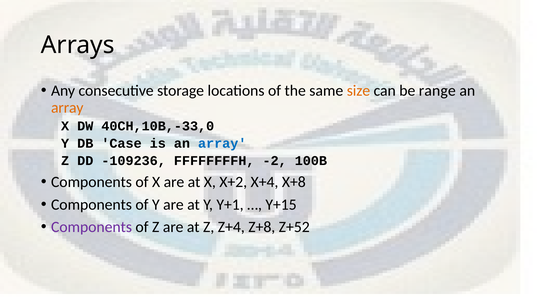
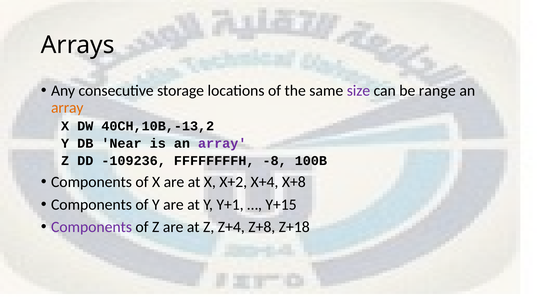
size colour: orange -> purple
40CH,10B,-33,0: 40CH,10B,-33,0 -> 40CH,10B,-13,2
Case: Case -> Near
array at (222, 144) colour: blue -> purple
-2: -2 -> -8
Z+52: Z+52 -> Z+18
